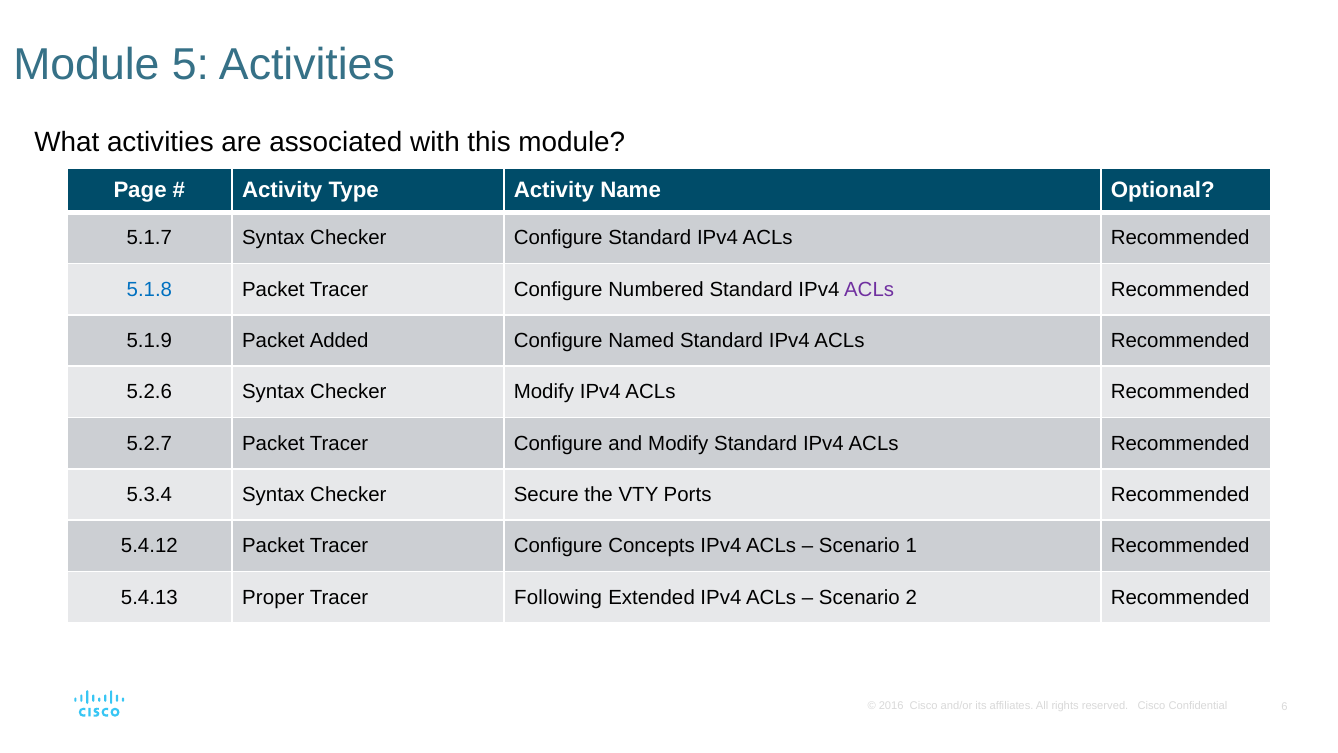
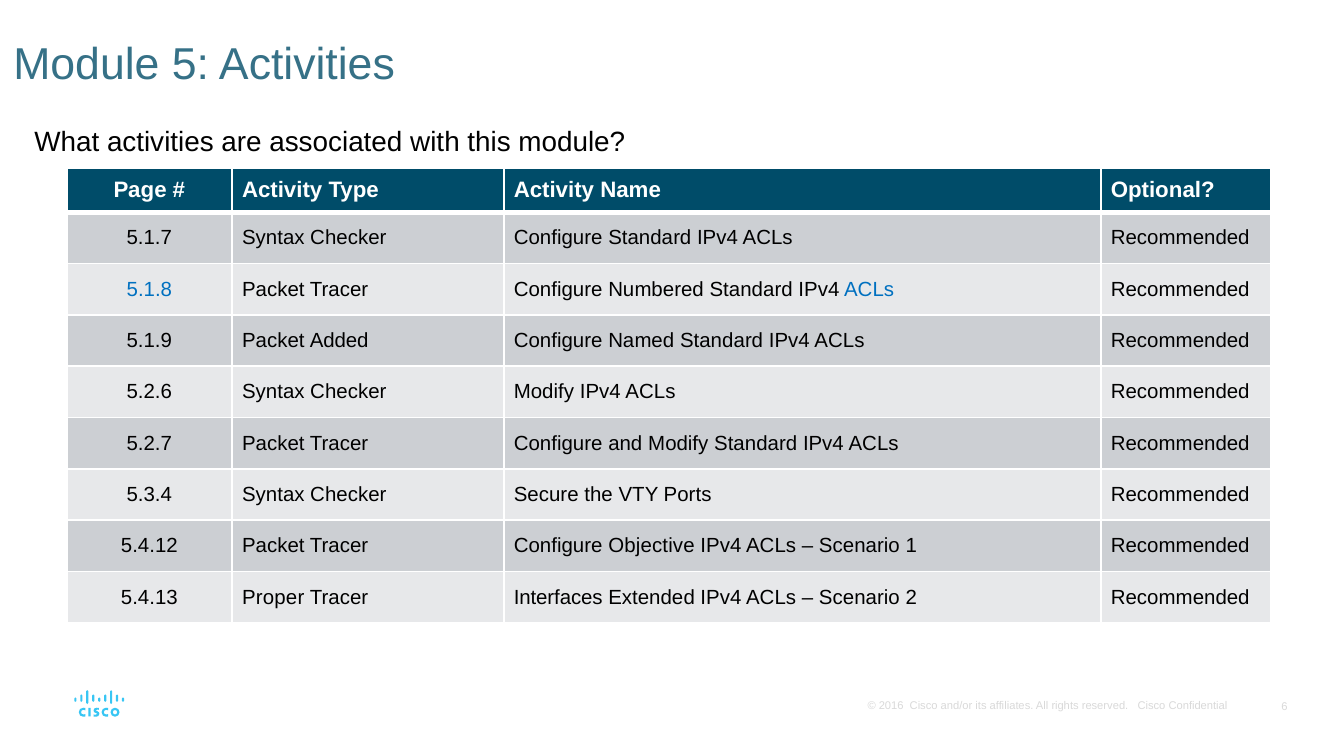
ACLs at (869, 289) colour: purple -> blue
Concepts: Concepts -> Objective
Following: Following -> Interfaces
